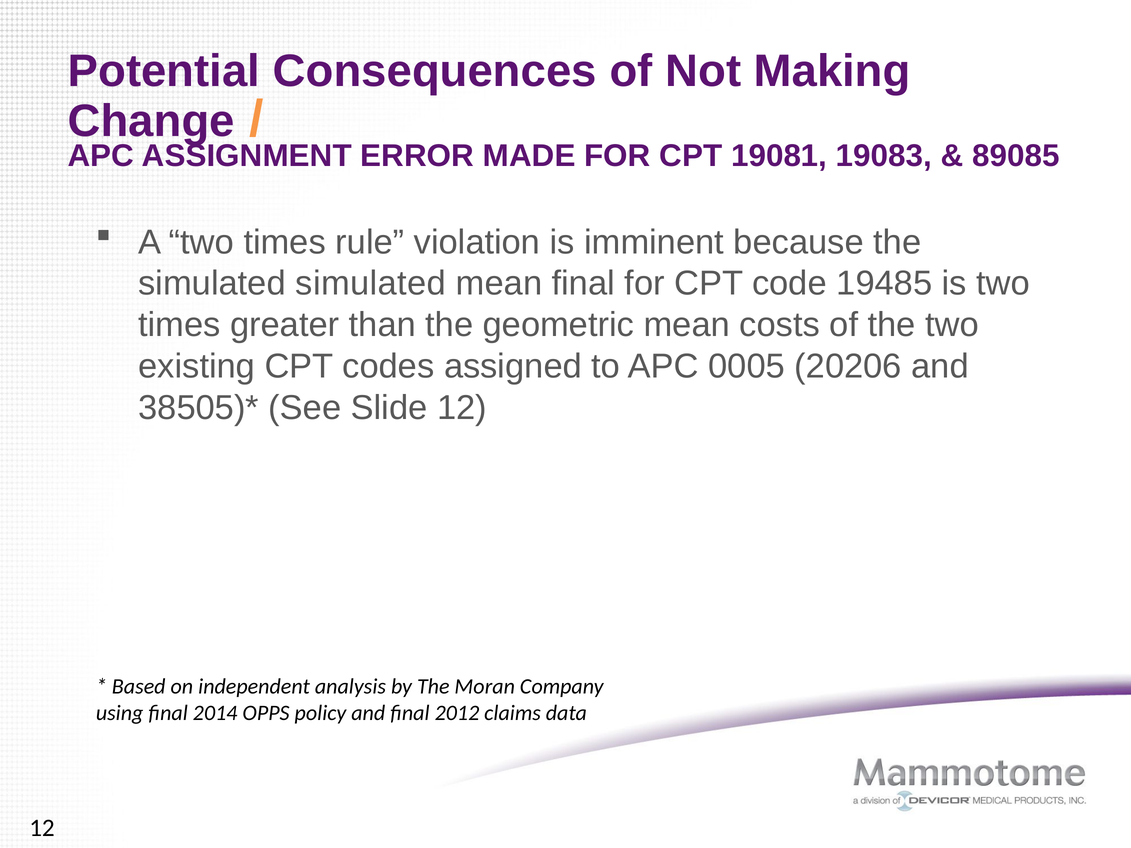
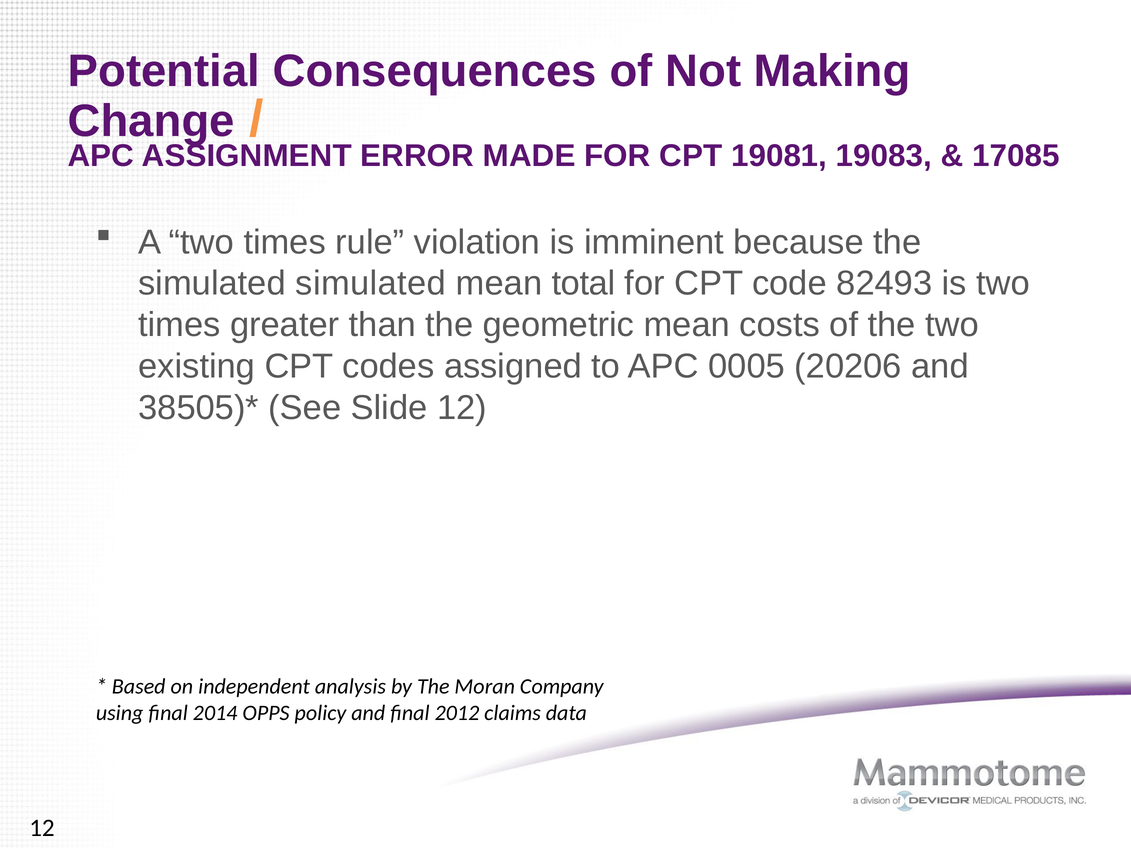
89085: 89085 -> 17085
mean final: final -> total
19485: 19485 -> 82493
